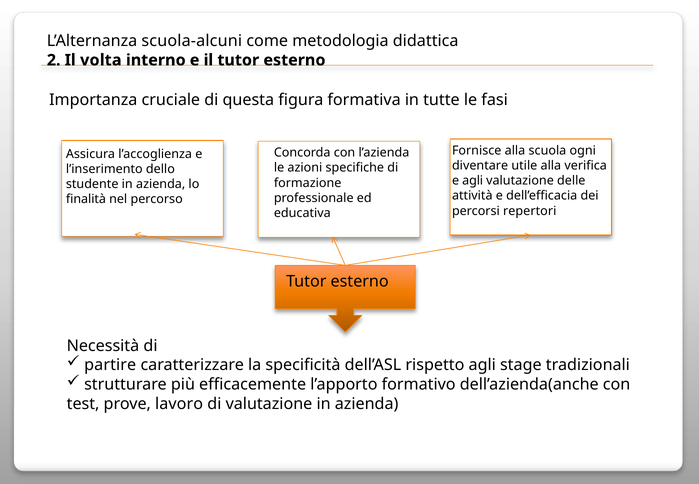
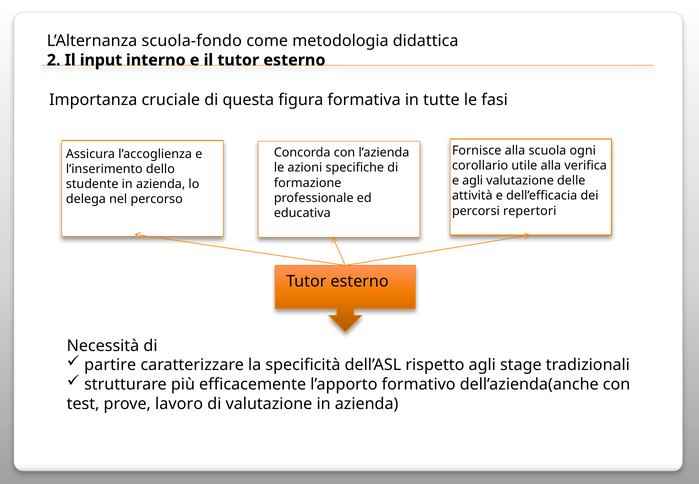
scuola-alcuni: scuola-alcuni -> scuola-fondo
volta: volta -> input
diventare: diventare -> corollario
finalità: finalità -> delega
